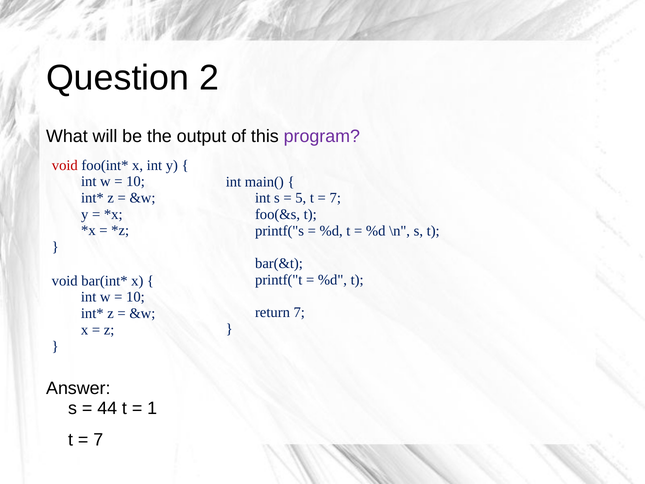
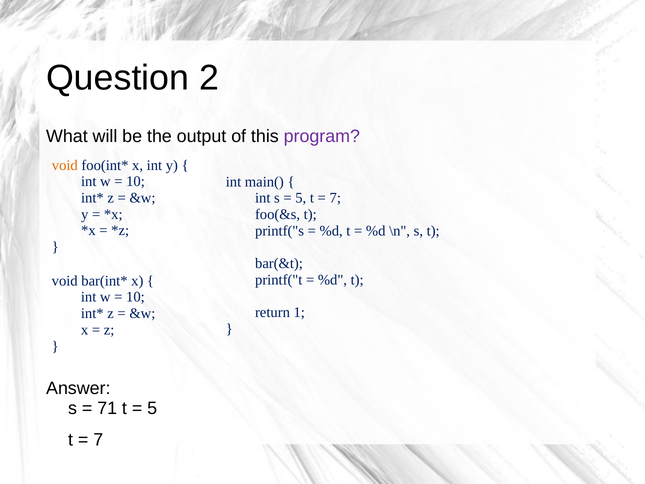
void at (65, 165) colour: red -> orange
return 7: 7 -> 1
44: 44 -> 71
1 at (152, 408): 1 -> 5
